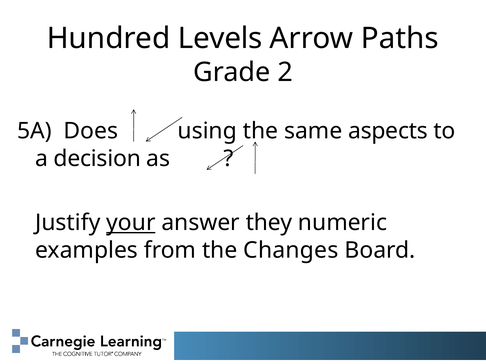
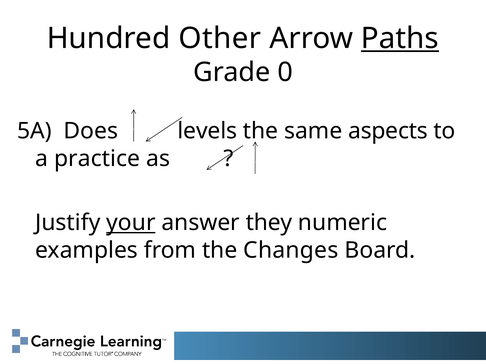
Levels: Levels -> Other
Paths underline: none -> present
2: 2 -> 0
using: using -> levels
decision: decision -> practice
